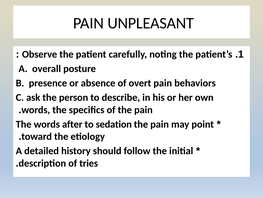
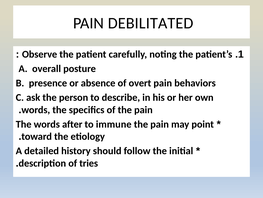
UNPLEASANT: UNPLEASANT -> DEBILITATED
sedation: sedation -> immune
